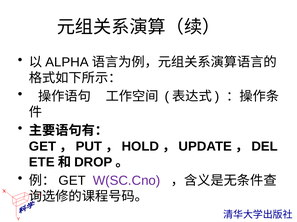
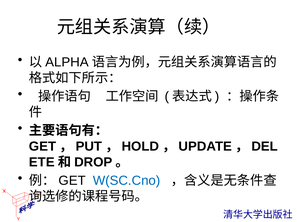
W(SC.Cno colour: purple -> blue
